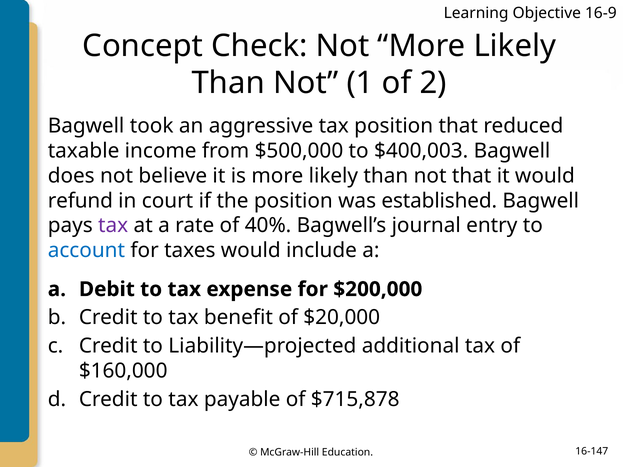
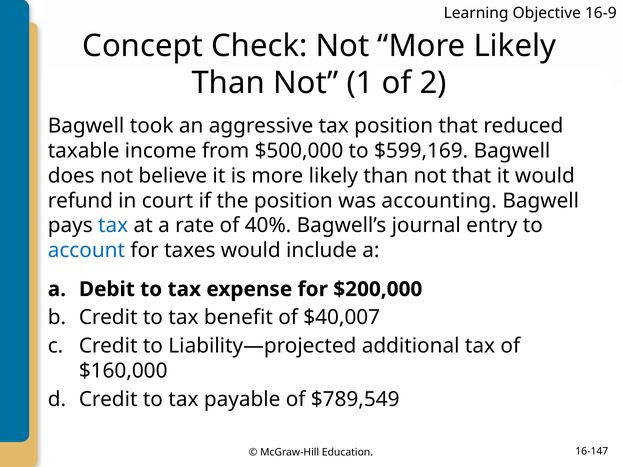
$400,003: $400,003 -> $599,169
established: established -> accounting
tax at (113, 226) colour: purple -> blue
$20,000: $20,000 -> $40,007
$715,878: $715,878 -> $789,549
